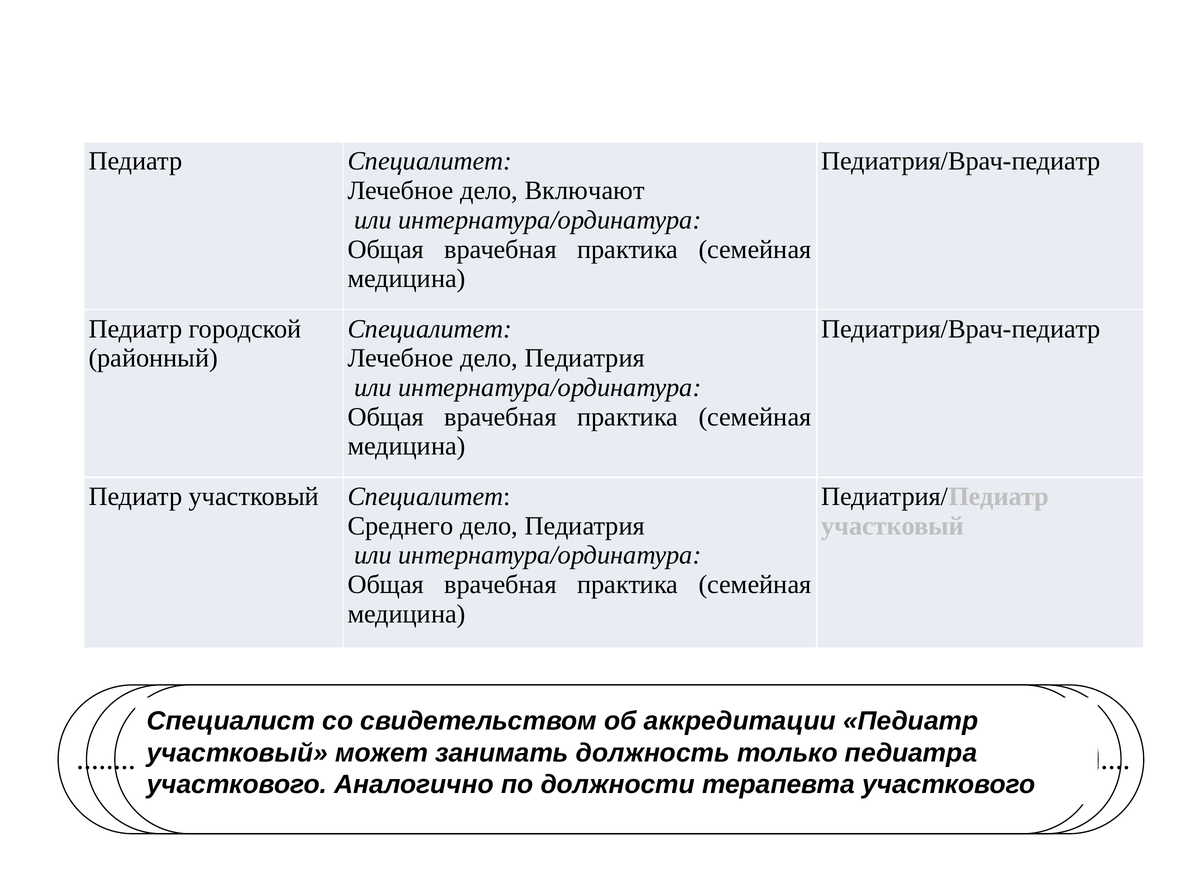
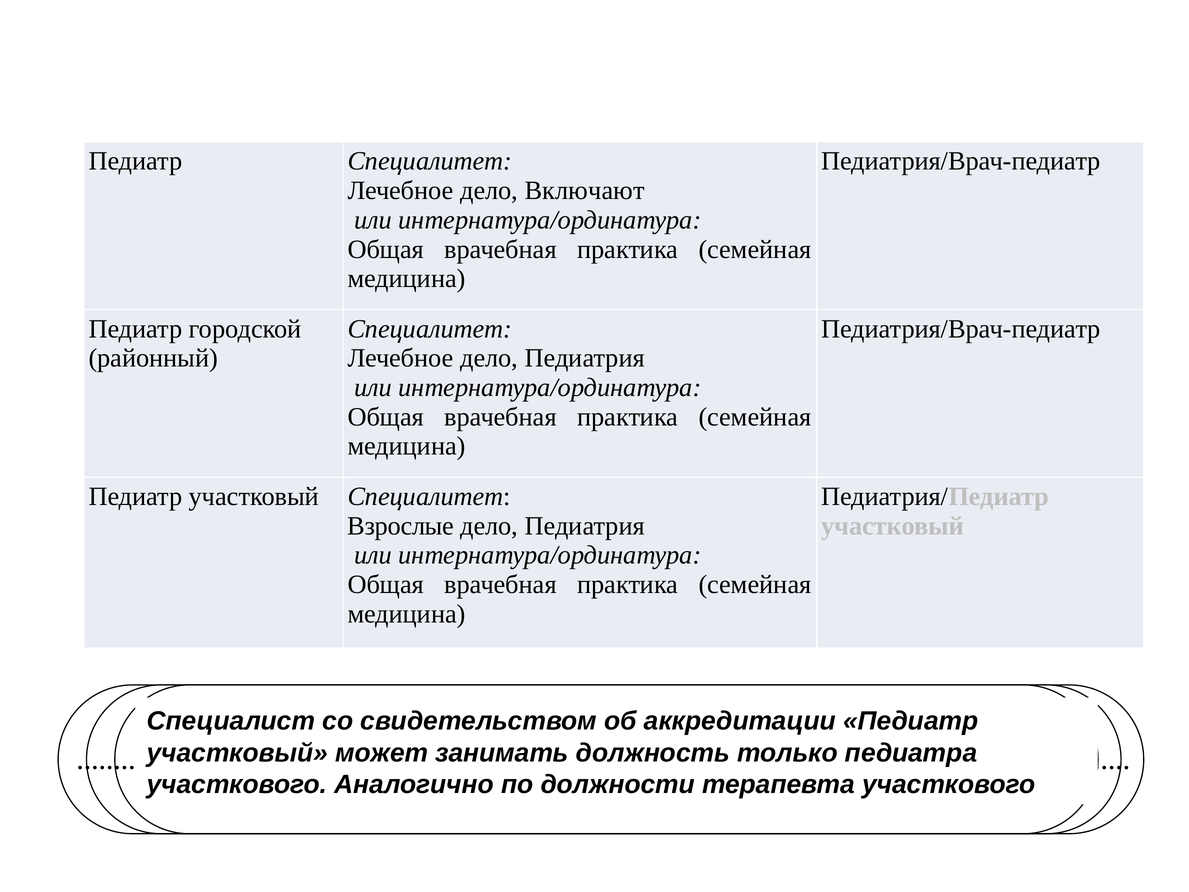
Среднего: Среднего -> Взрослые
